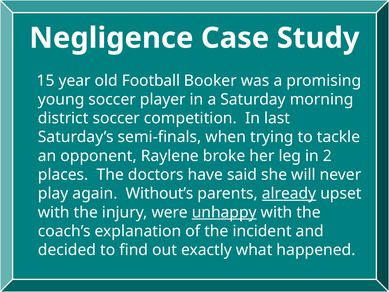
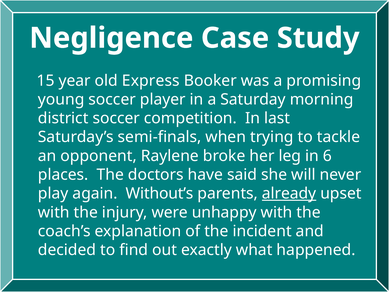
Football: Football -> Express
2: 2 -> 6
unhappy underline: present -> none
